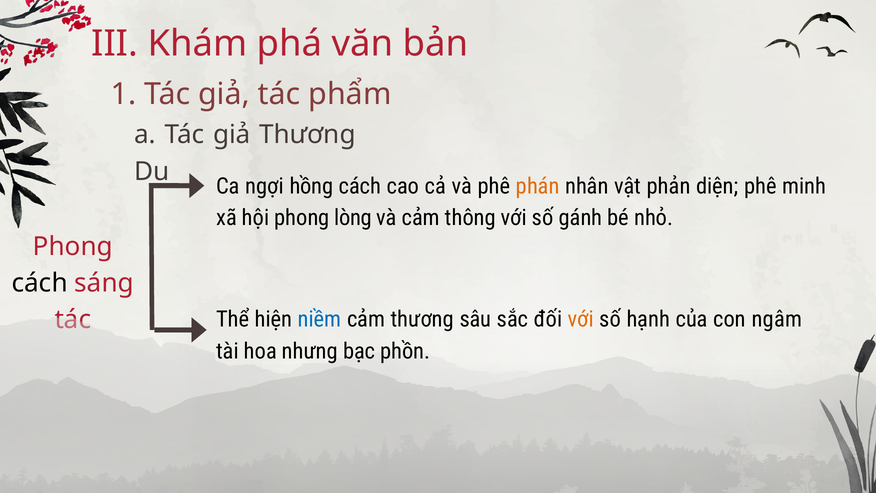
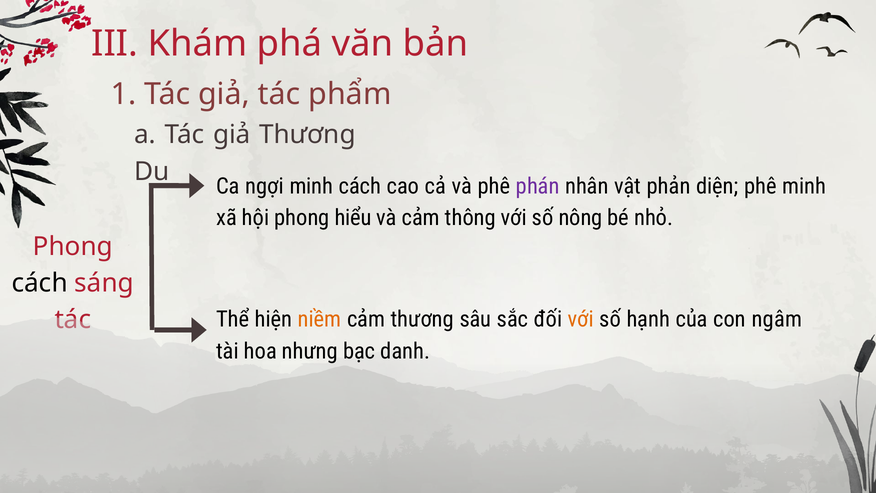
ngợi hồng: hồng -> minh
phán colour: orange -> purple
lòng: lòng -> hiểu
gánh: gánh -> nông
niềm colour: blue -> orange
phồn: phồn -> danh
